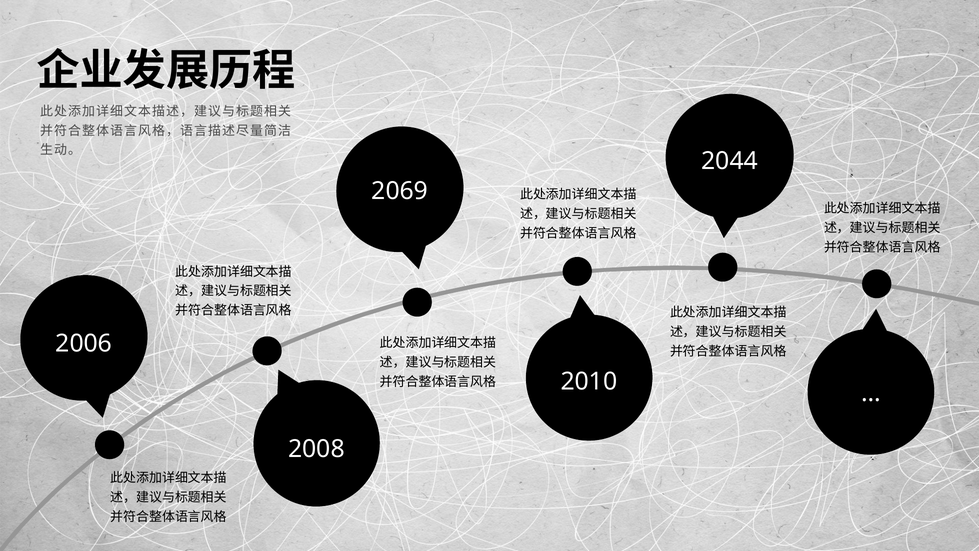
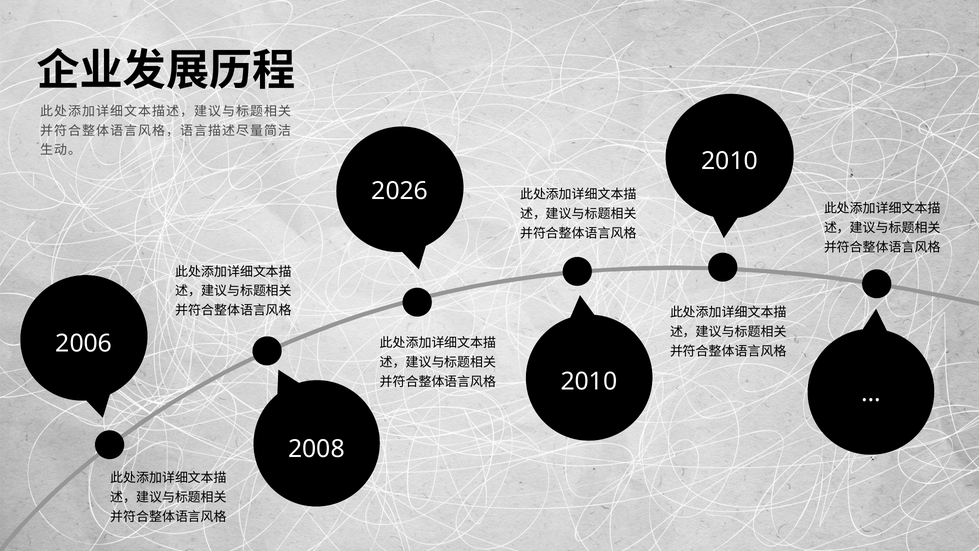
2044 at (730, 161): 2044 -> 2010
2069: 2069 -> 2026
